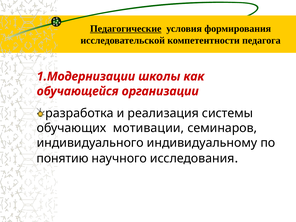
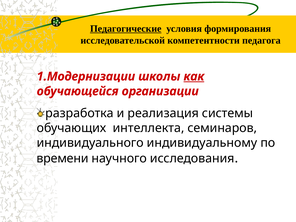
как underline: none -> present
мотивации: мотивации -> интеллекта
понятию: понятию -> времени
